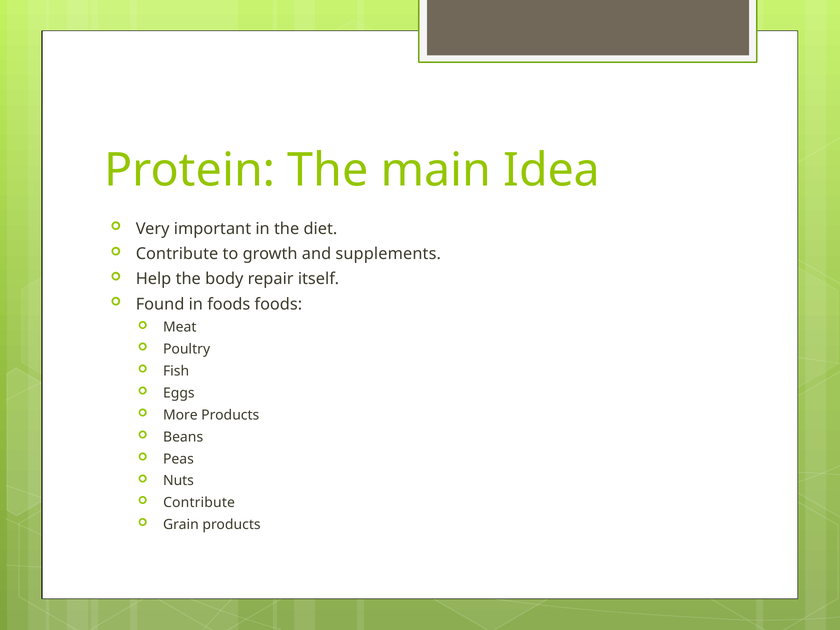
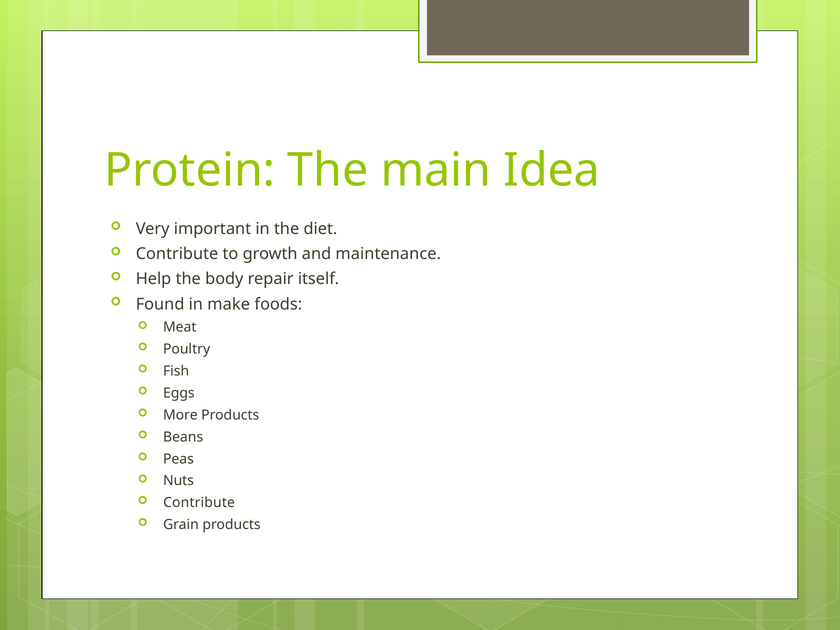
supplements: supplements -> maintenance
in foods: foods -> make
